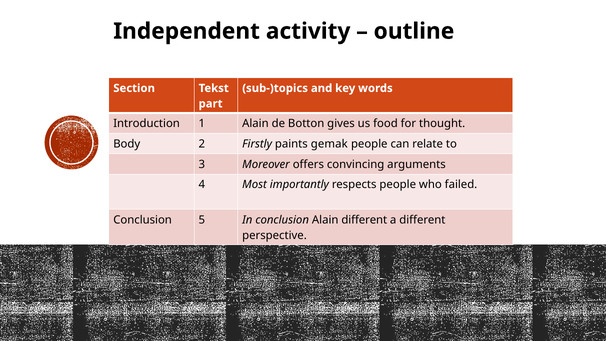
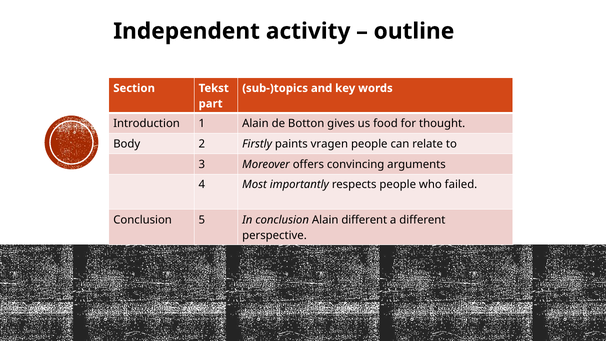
gemak: gemak -> vragen
